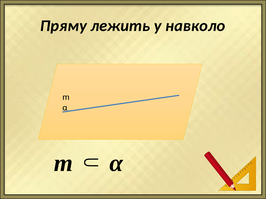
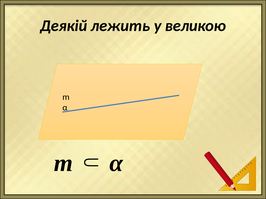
Пряму: Пряму -> Деякій
навколо: навколо -> великою
